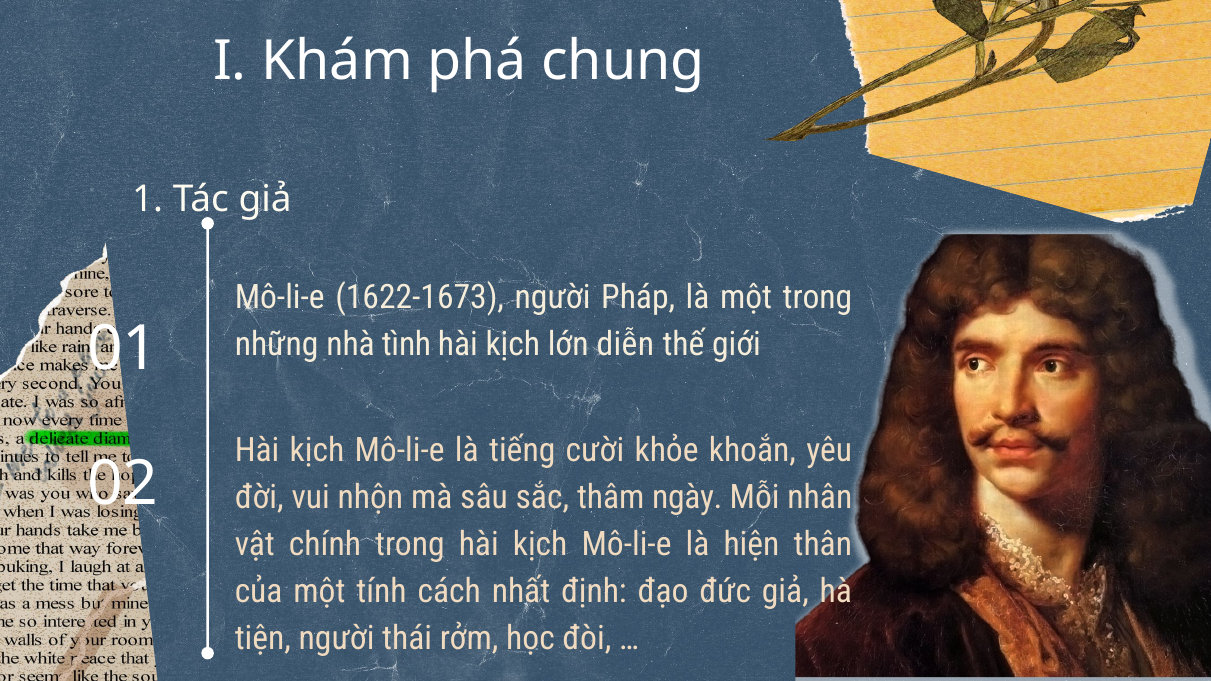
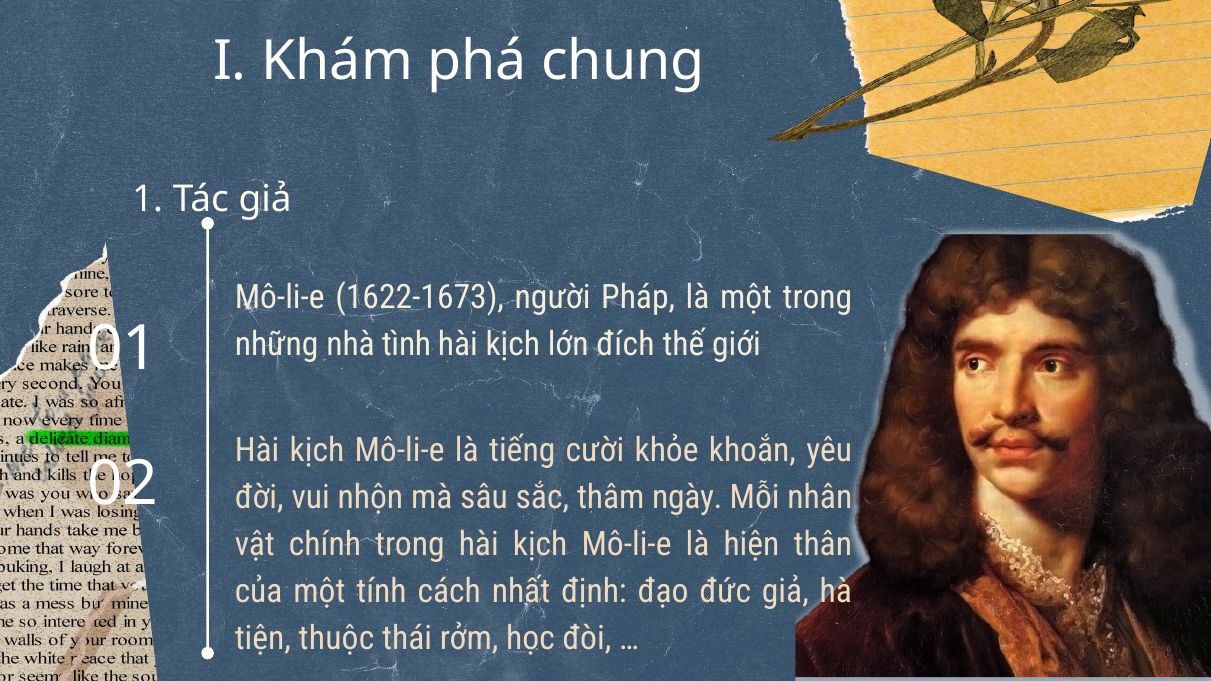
diễn: diễn -> đích
tiện người: người -> thuộc
